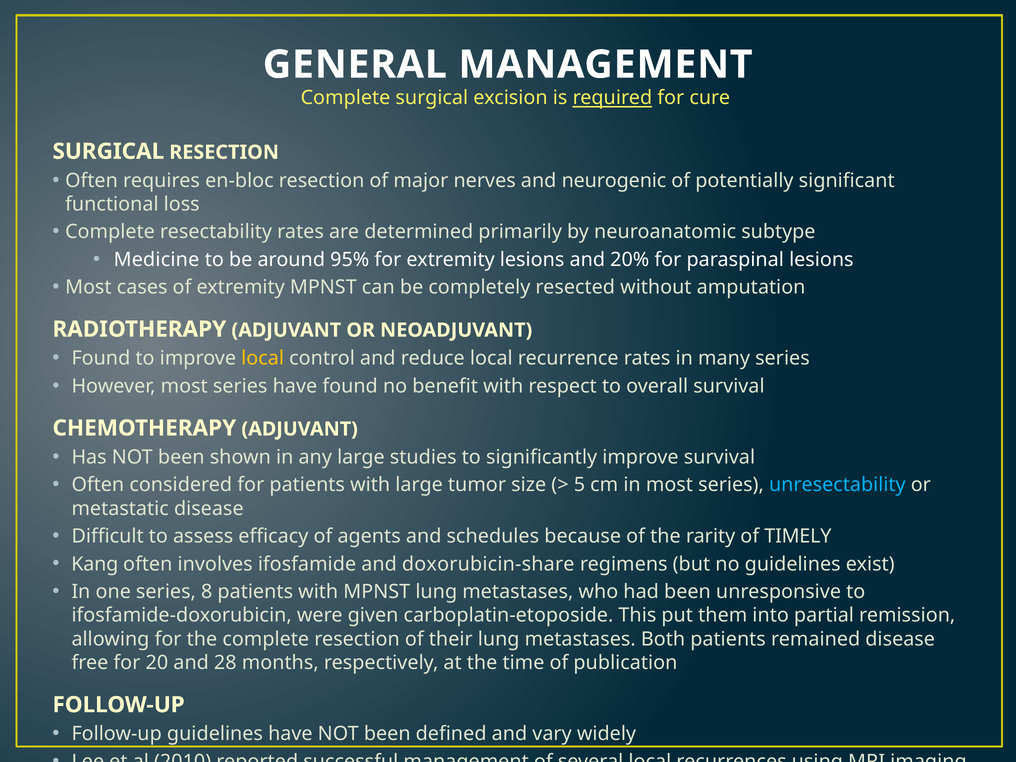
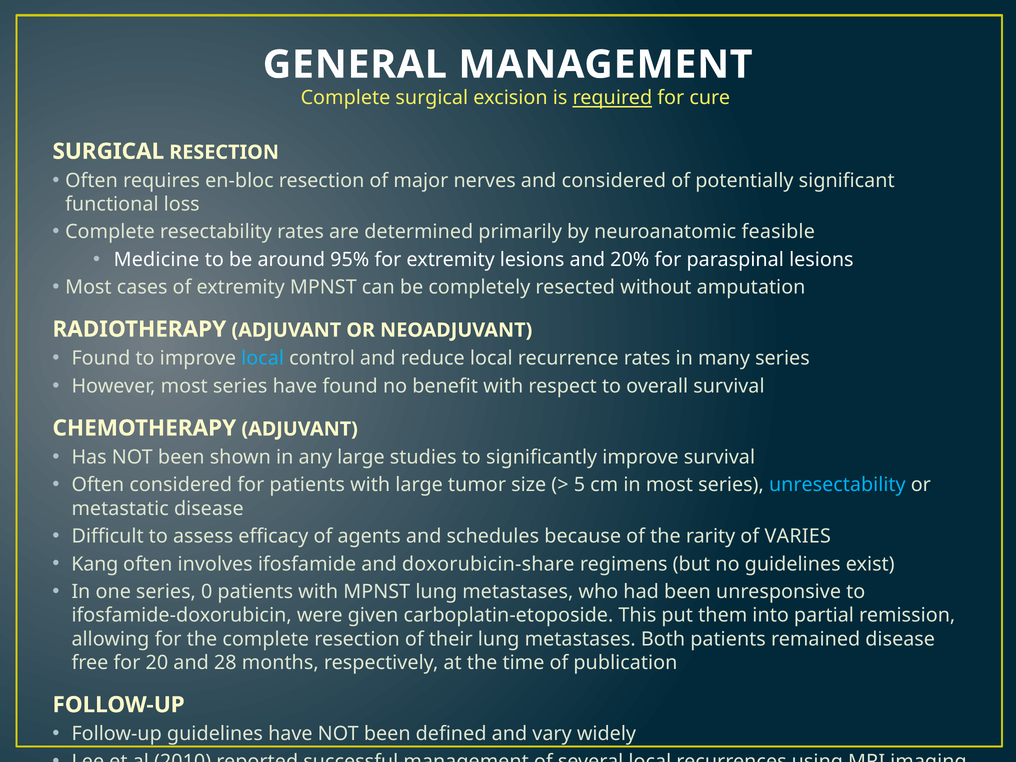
and neurogenic: neurogenic -> considered
subtype: subtype -> feasible
local at (263, 358) colour: yellow -> light blue
TIMELY: TIMELY -> VARIES
8: 8 -> 0
